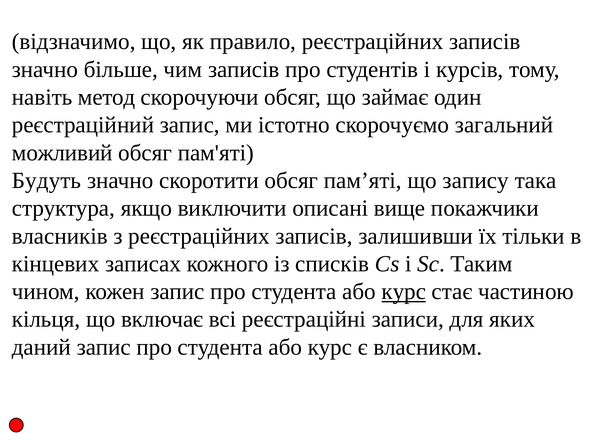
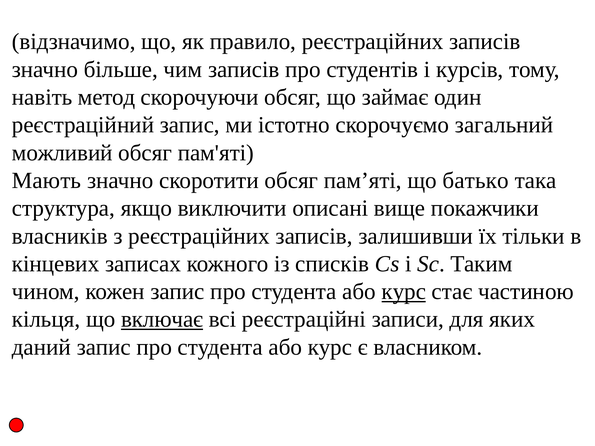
Будуть: Будуть -> Мають
запису: запису -> батько
включає underline: none -> present
